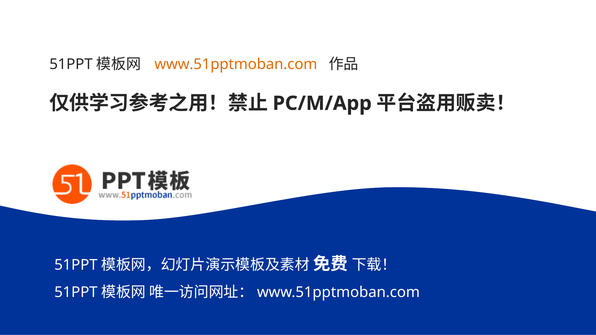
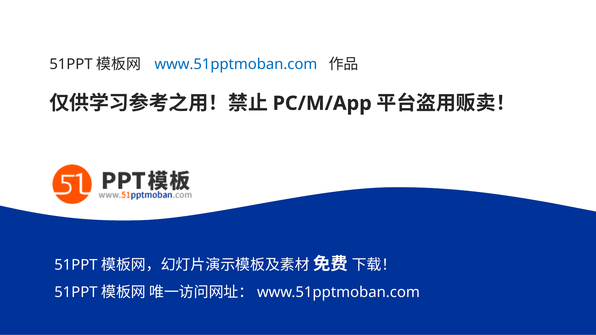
www.51pptmoban.com colour: orange -> blue
